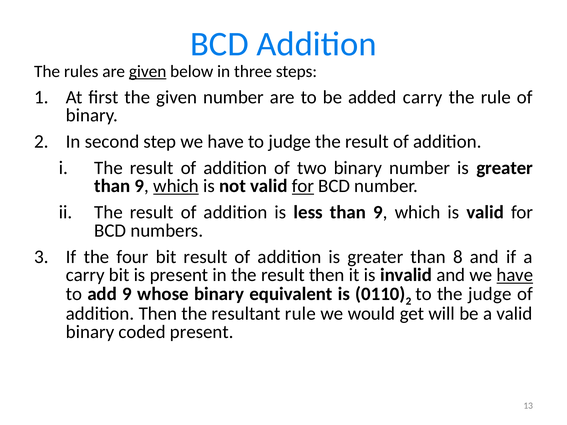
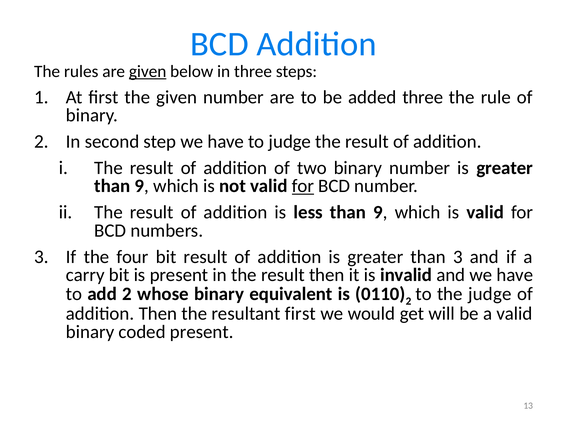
added carry: carry -> three
which at (176, 186) underline: present -> none
than 8: 8 -> 3
have at (515, 275) underline: present -> none
add 9: 9 -> 2
resultant rule: rule -> first
